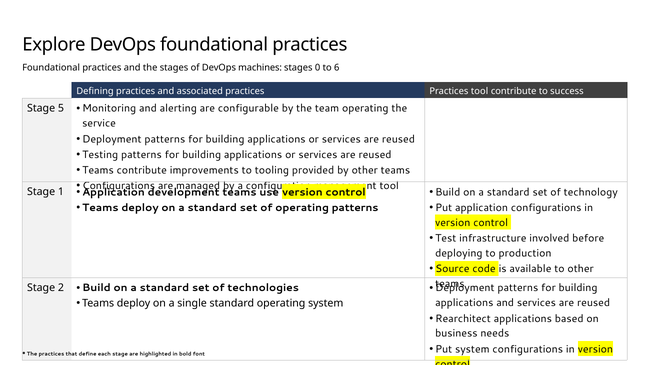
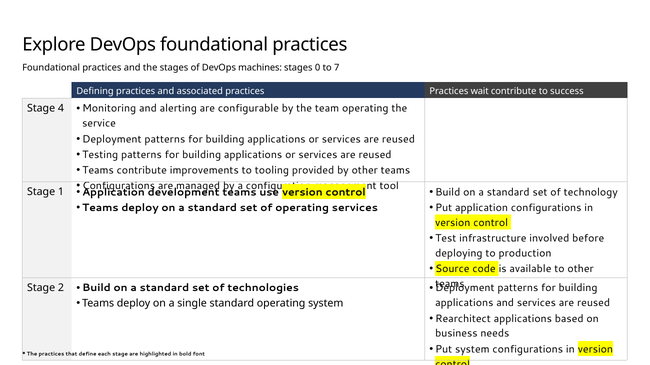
6: 6 -> 7
Practices tool: tool -> wait
5: 5 -> 4
operating patterns: patterns -> services
